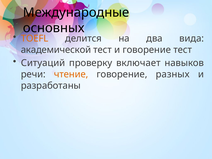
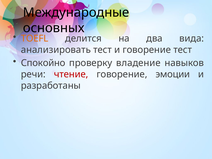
академической: академической -> анализировать
Ситуаций: Ситуаций -> Спокойно
включает: включает -> владение
чтение colour: orange -> red
разных: разных -> эмоции
